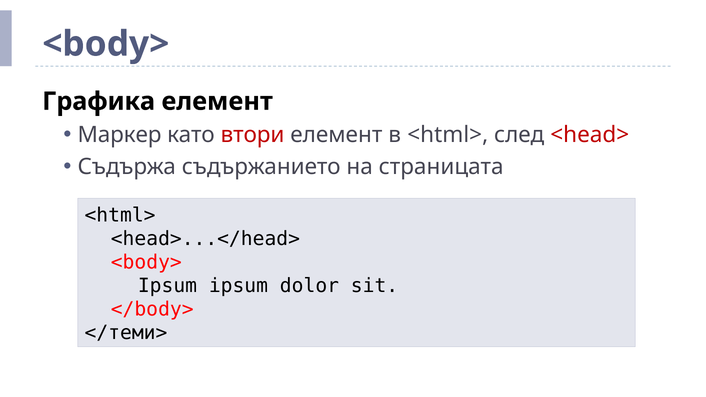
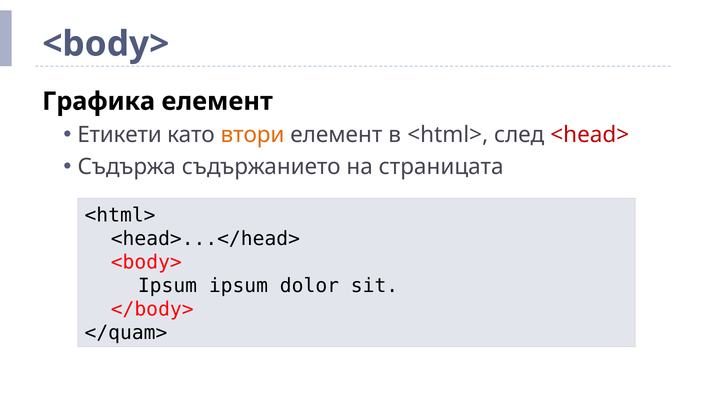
Маркер: Маркер -> Етикети
втори colour: red -> orange
</теми>: </теми> -> </quam>
